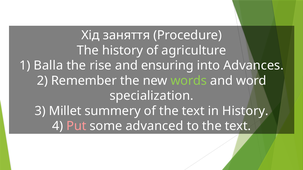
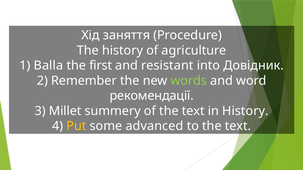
rise: rise -> first
ensuring: ensuring -> resistant
Advances: Advances -> Довідник
specialization: specialization -> рекомендації
Put colour: pink -> yellow
